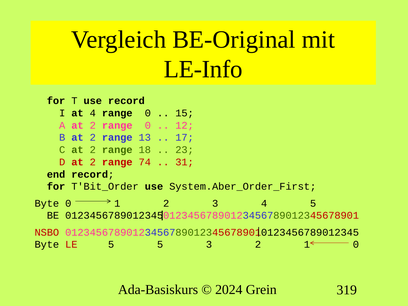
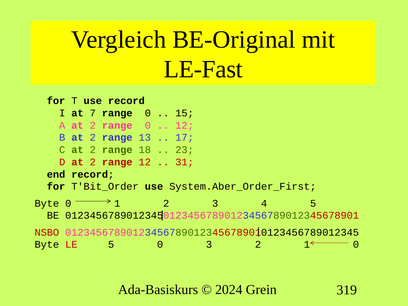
LE-Info: LE-Info -> LE-Fast
at 4: 4 -> 7
range 74: 74 -> 12
5 5: 5 -> 0
